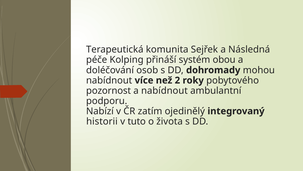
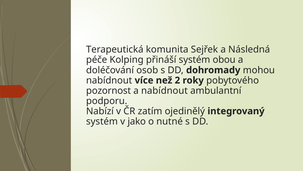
historii at (102, 121): historii -> systém
tuto: tuto -> jako
života: života -> nutné
